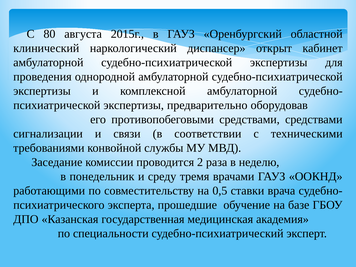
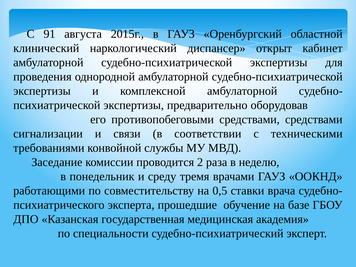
80: 80 -> 91
